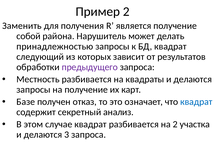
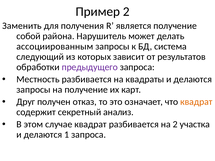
принадлежностью: принадлежностью -> ассоциированным
БД квадрат: квадрат -> система
Базе: Базе -> Друг
квадрат at (196, 102) colour: blue -> orange
3: 3 -> 1
